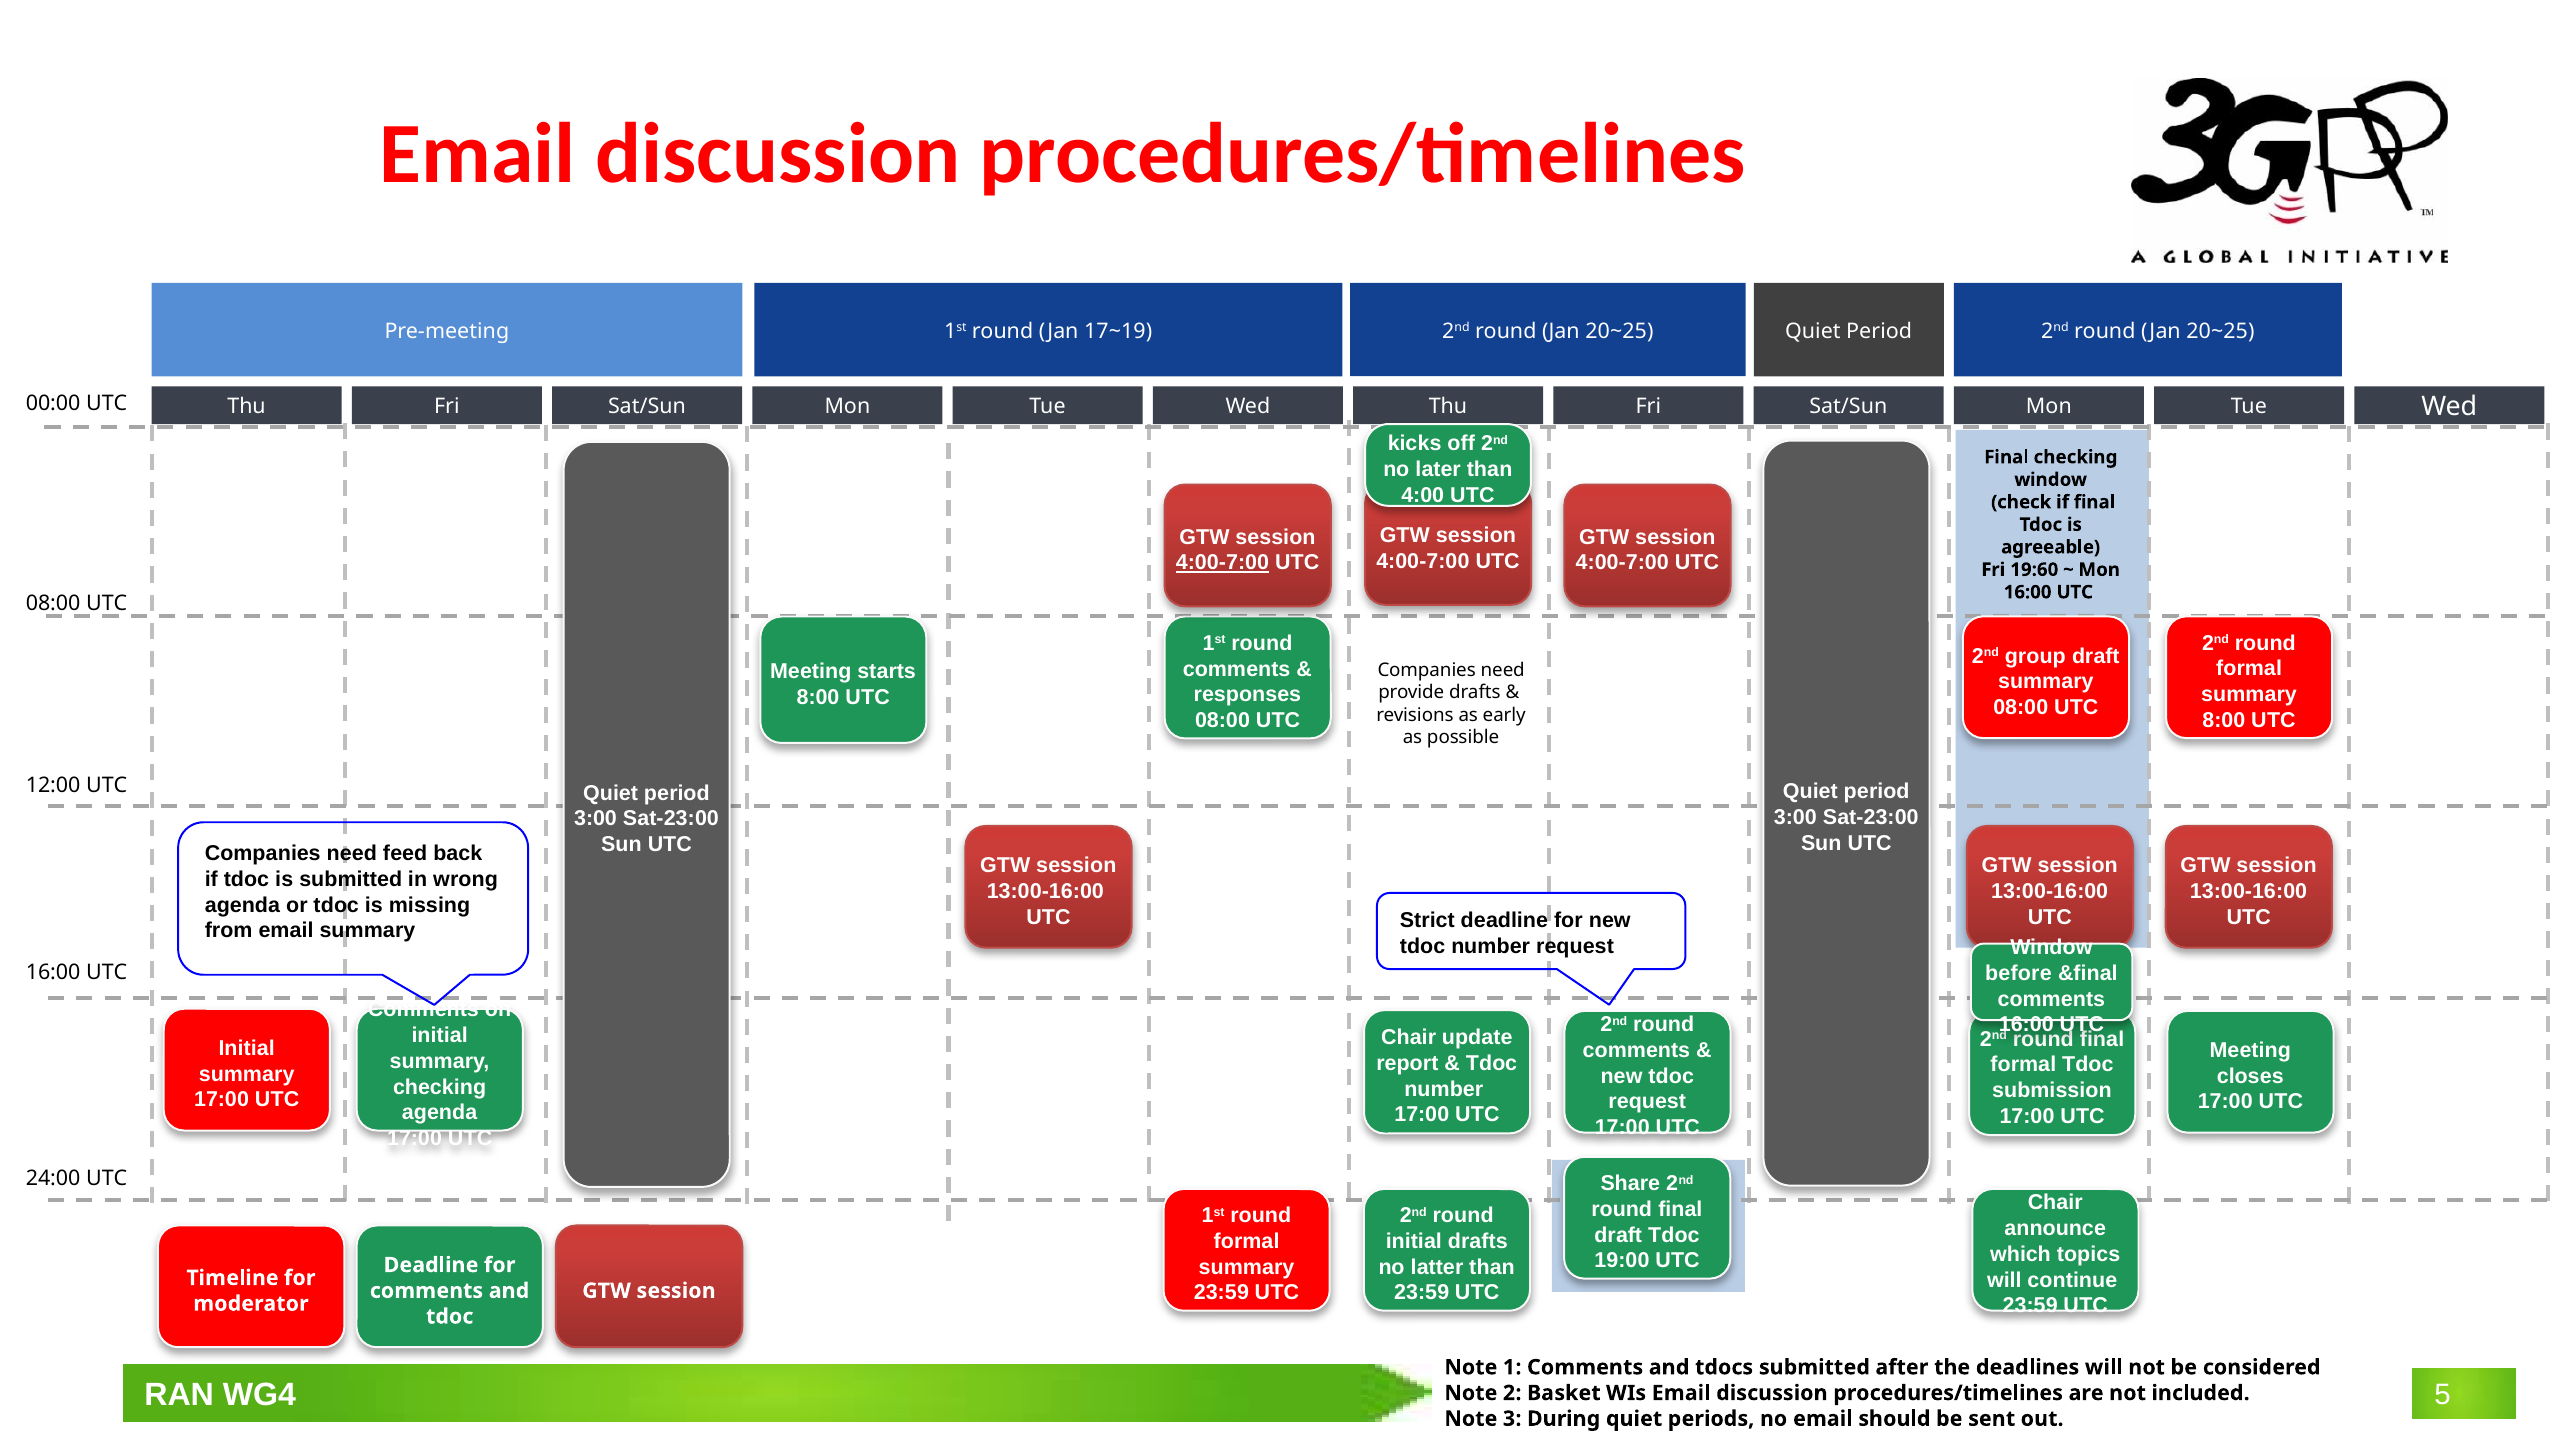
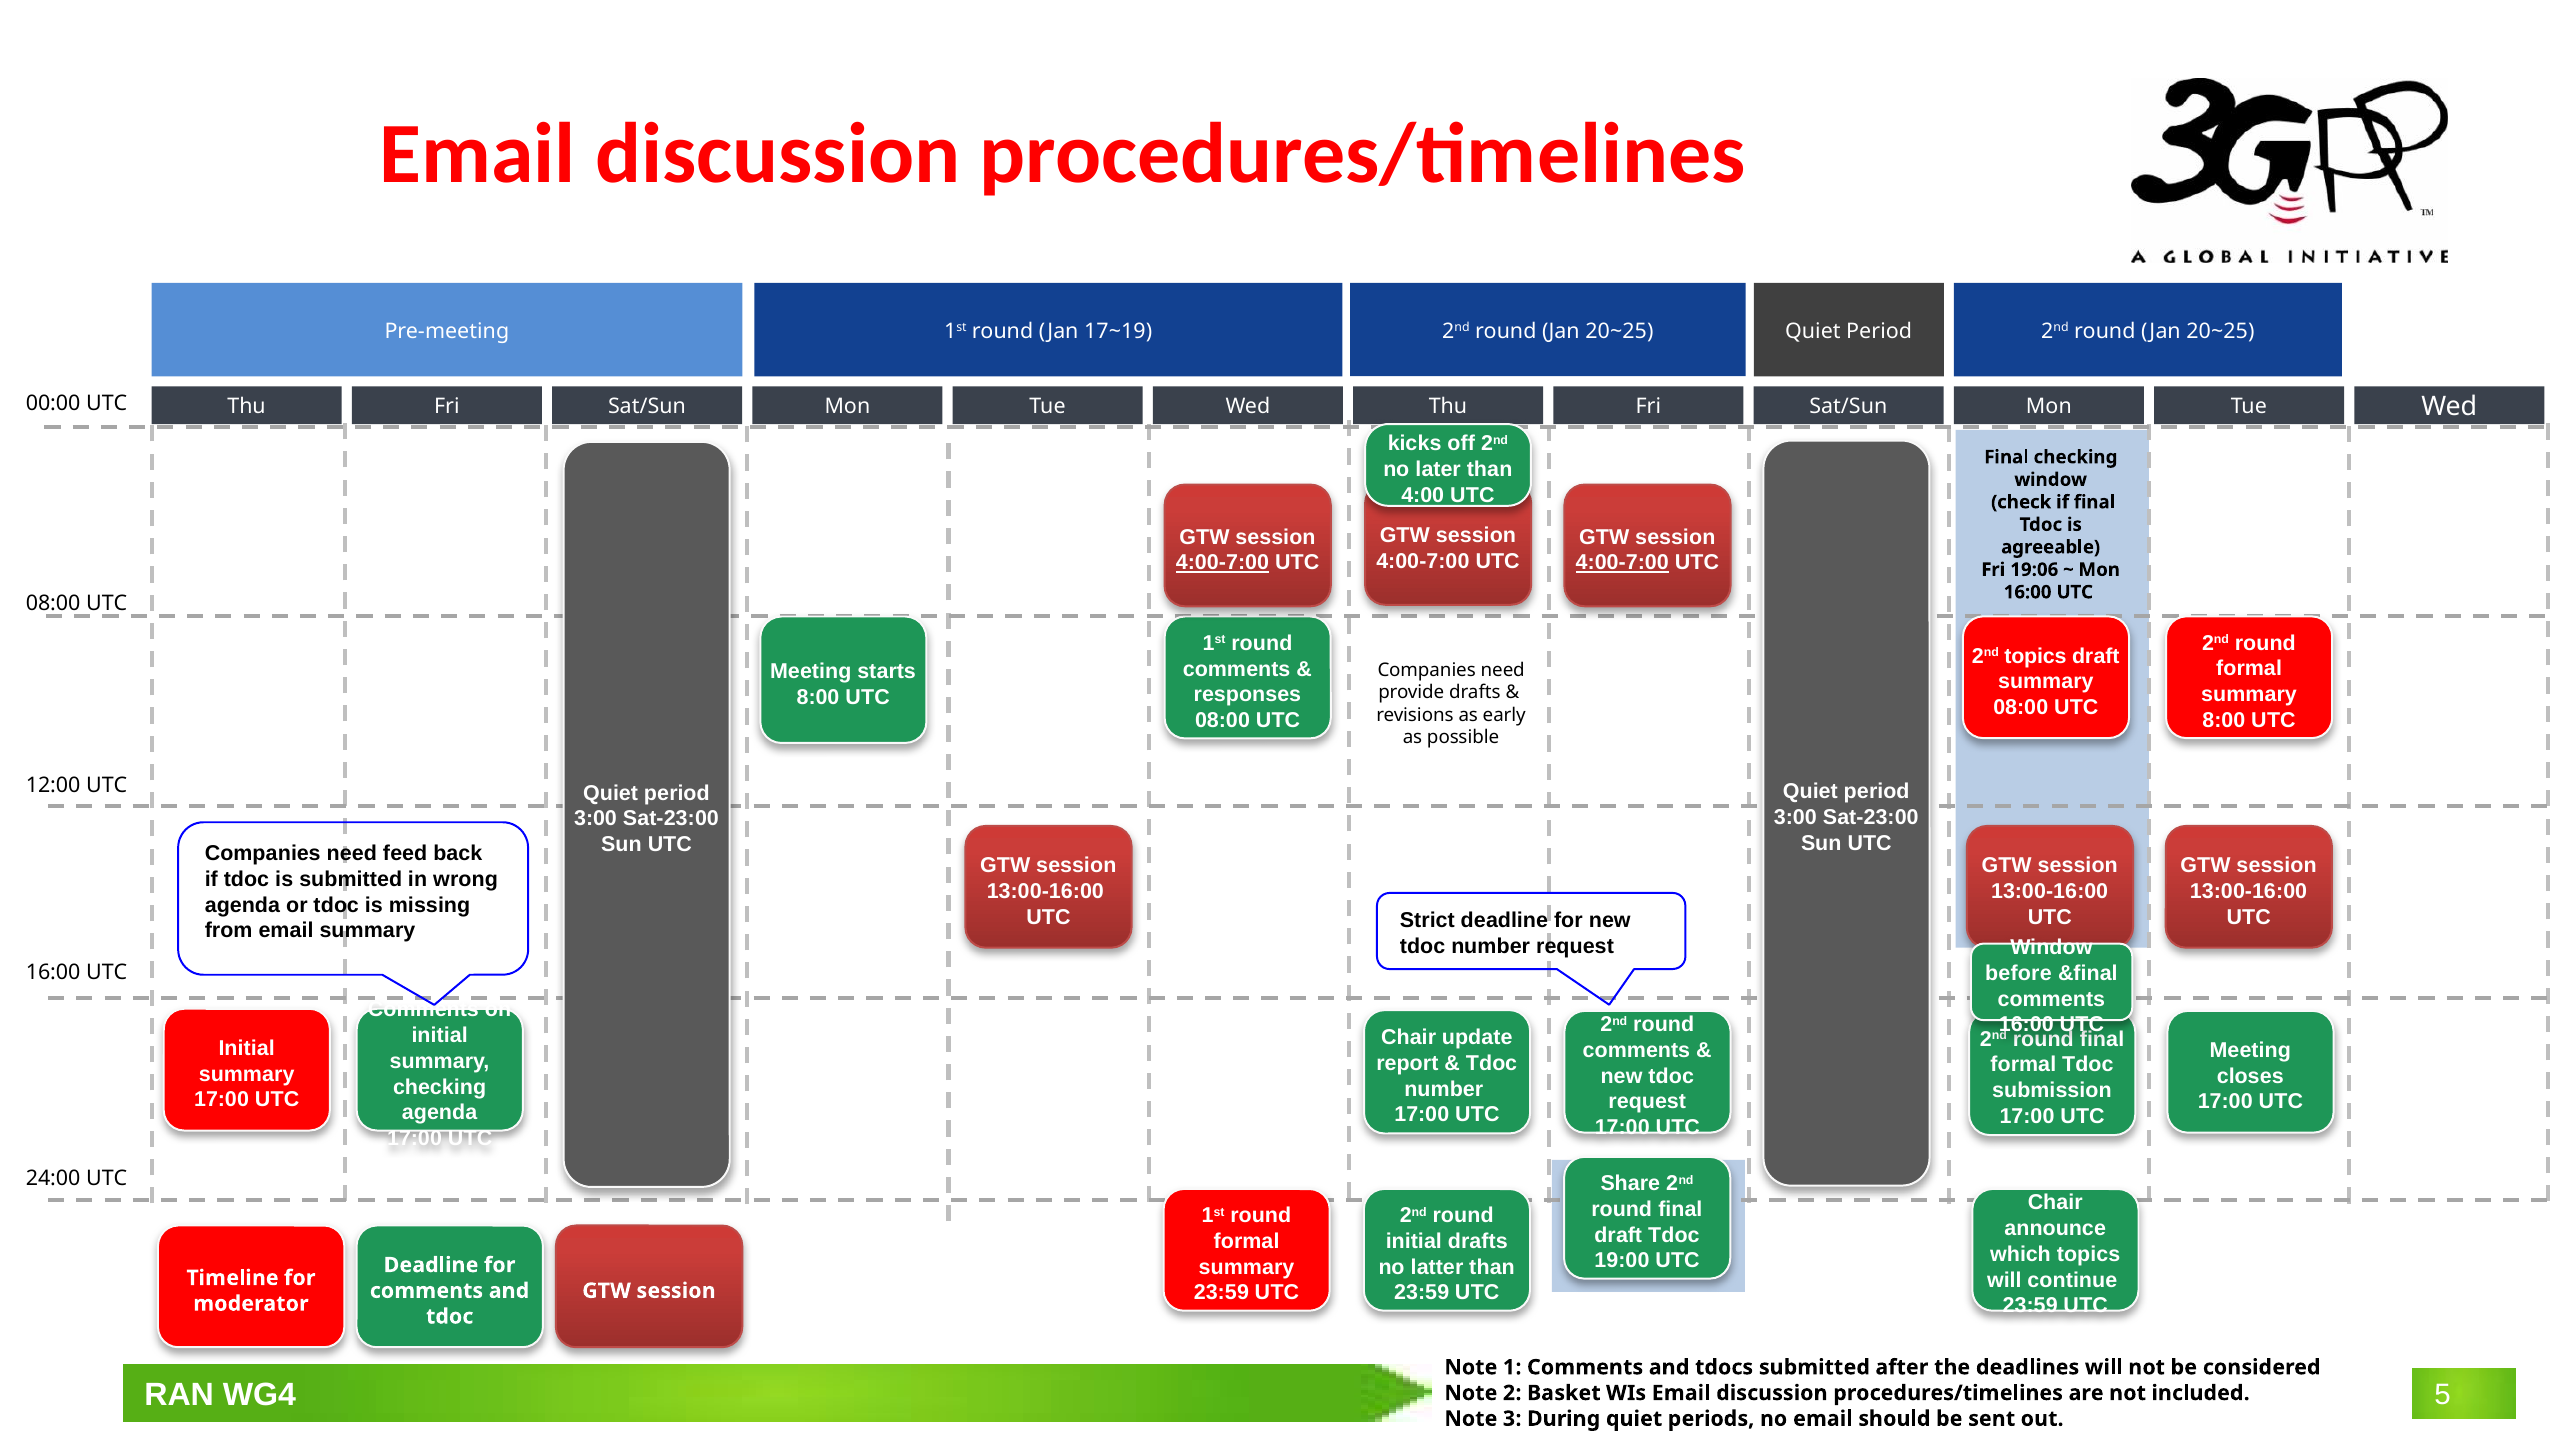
4:00-7:00 at (1622, 563) underline: none -> present
19:60: 19:60 -> 19:06
2nd group: group -> topics
